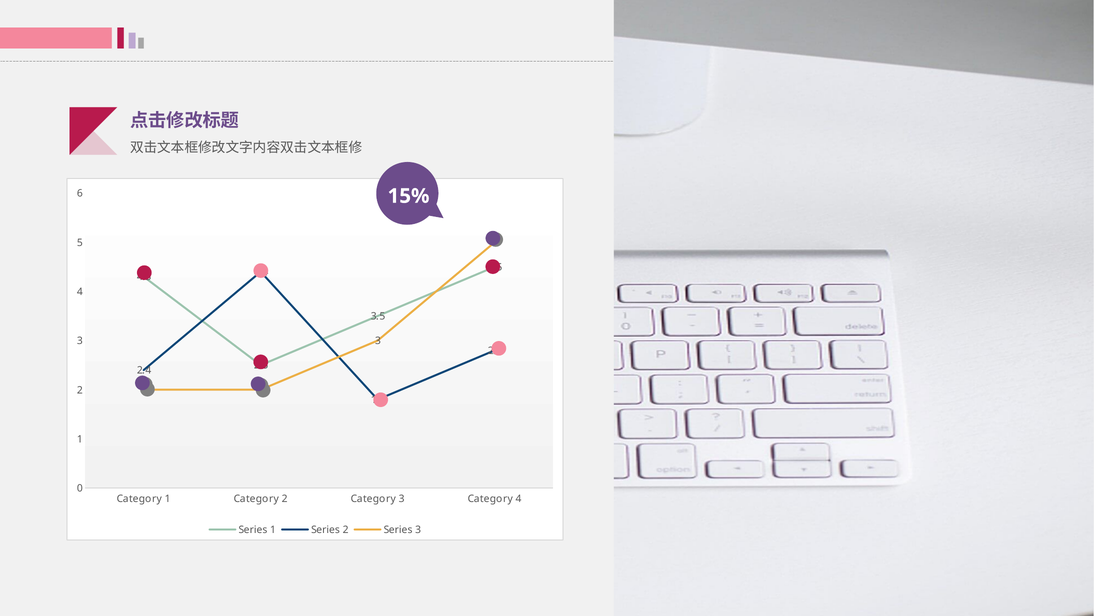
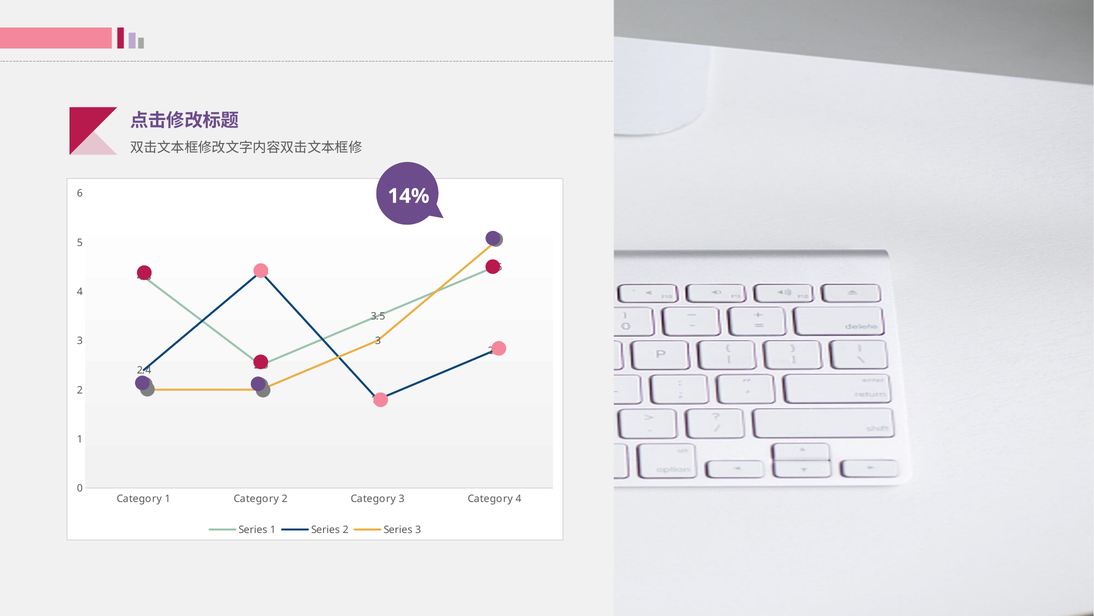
15%: 15% -> 14%
